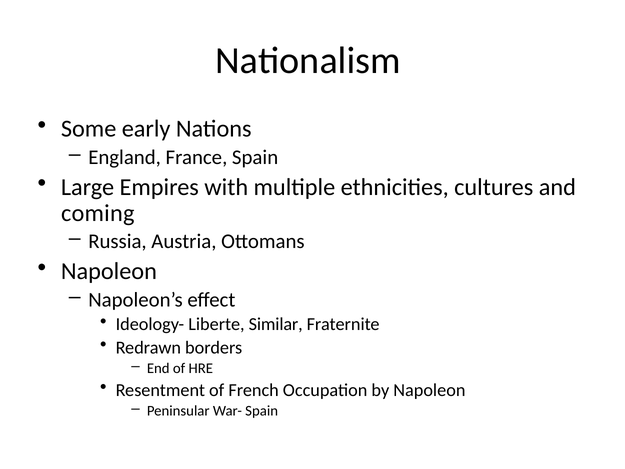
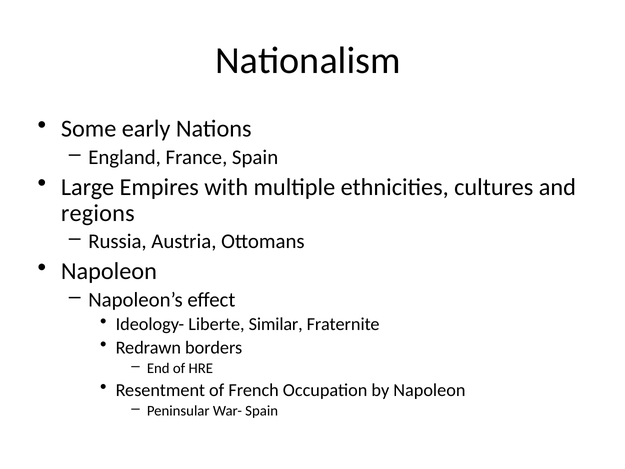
coming: coming -> regions
